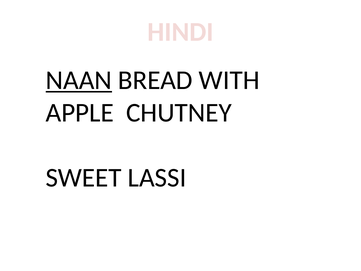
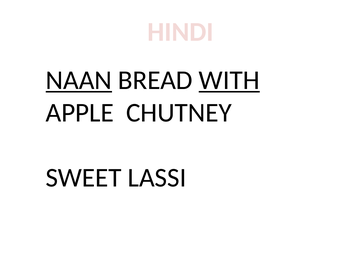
WITH underline: none -> present
